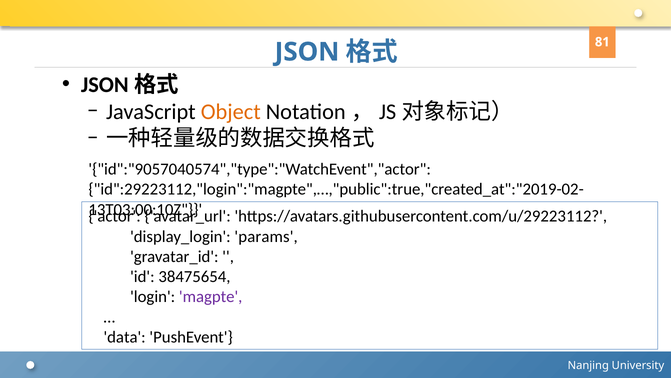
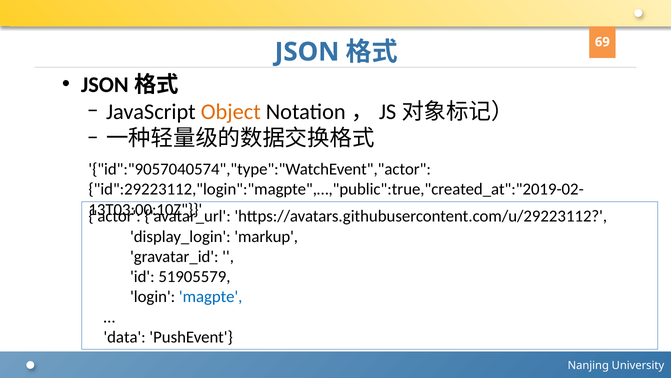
81: 81 -> 69
params: params -> markup
38475654: 38475654 -> 51905579
magpte colour: purple -> blue
